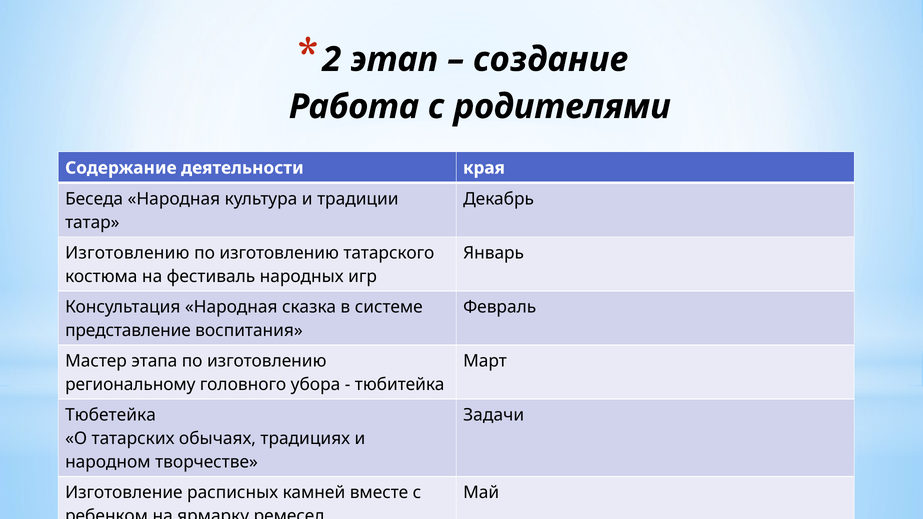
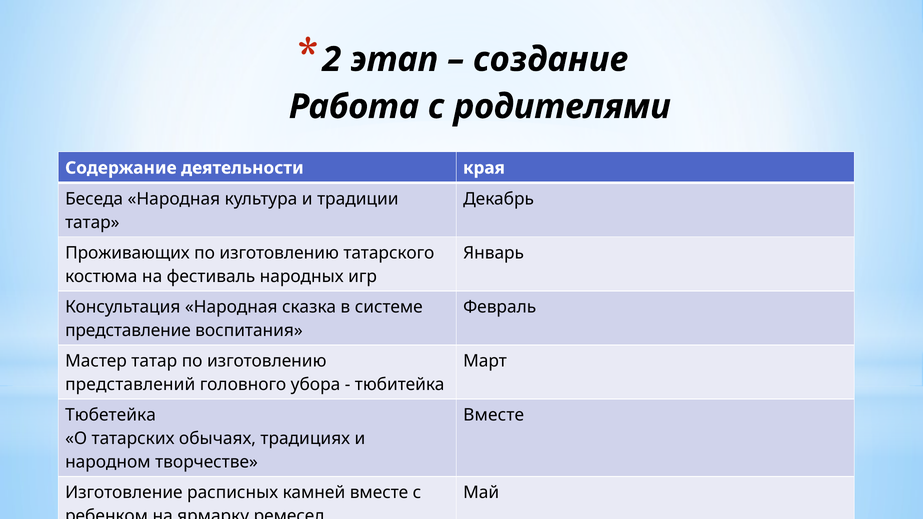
Изготовлению at (127, 253): Изготовлению -> Проживающих
Мастер этапа: этапа -> татар
региональному: региональному -> представлений
Задачи at (494, 415): Задачи -> Вместе
